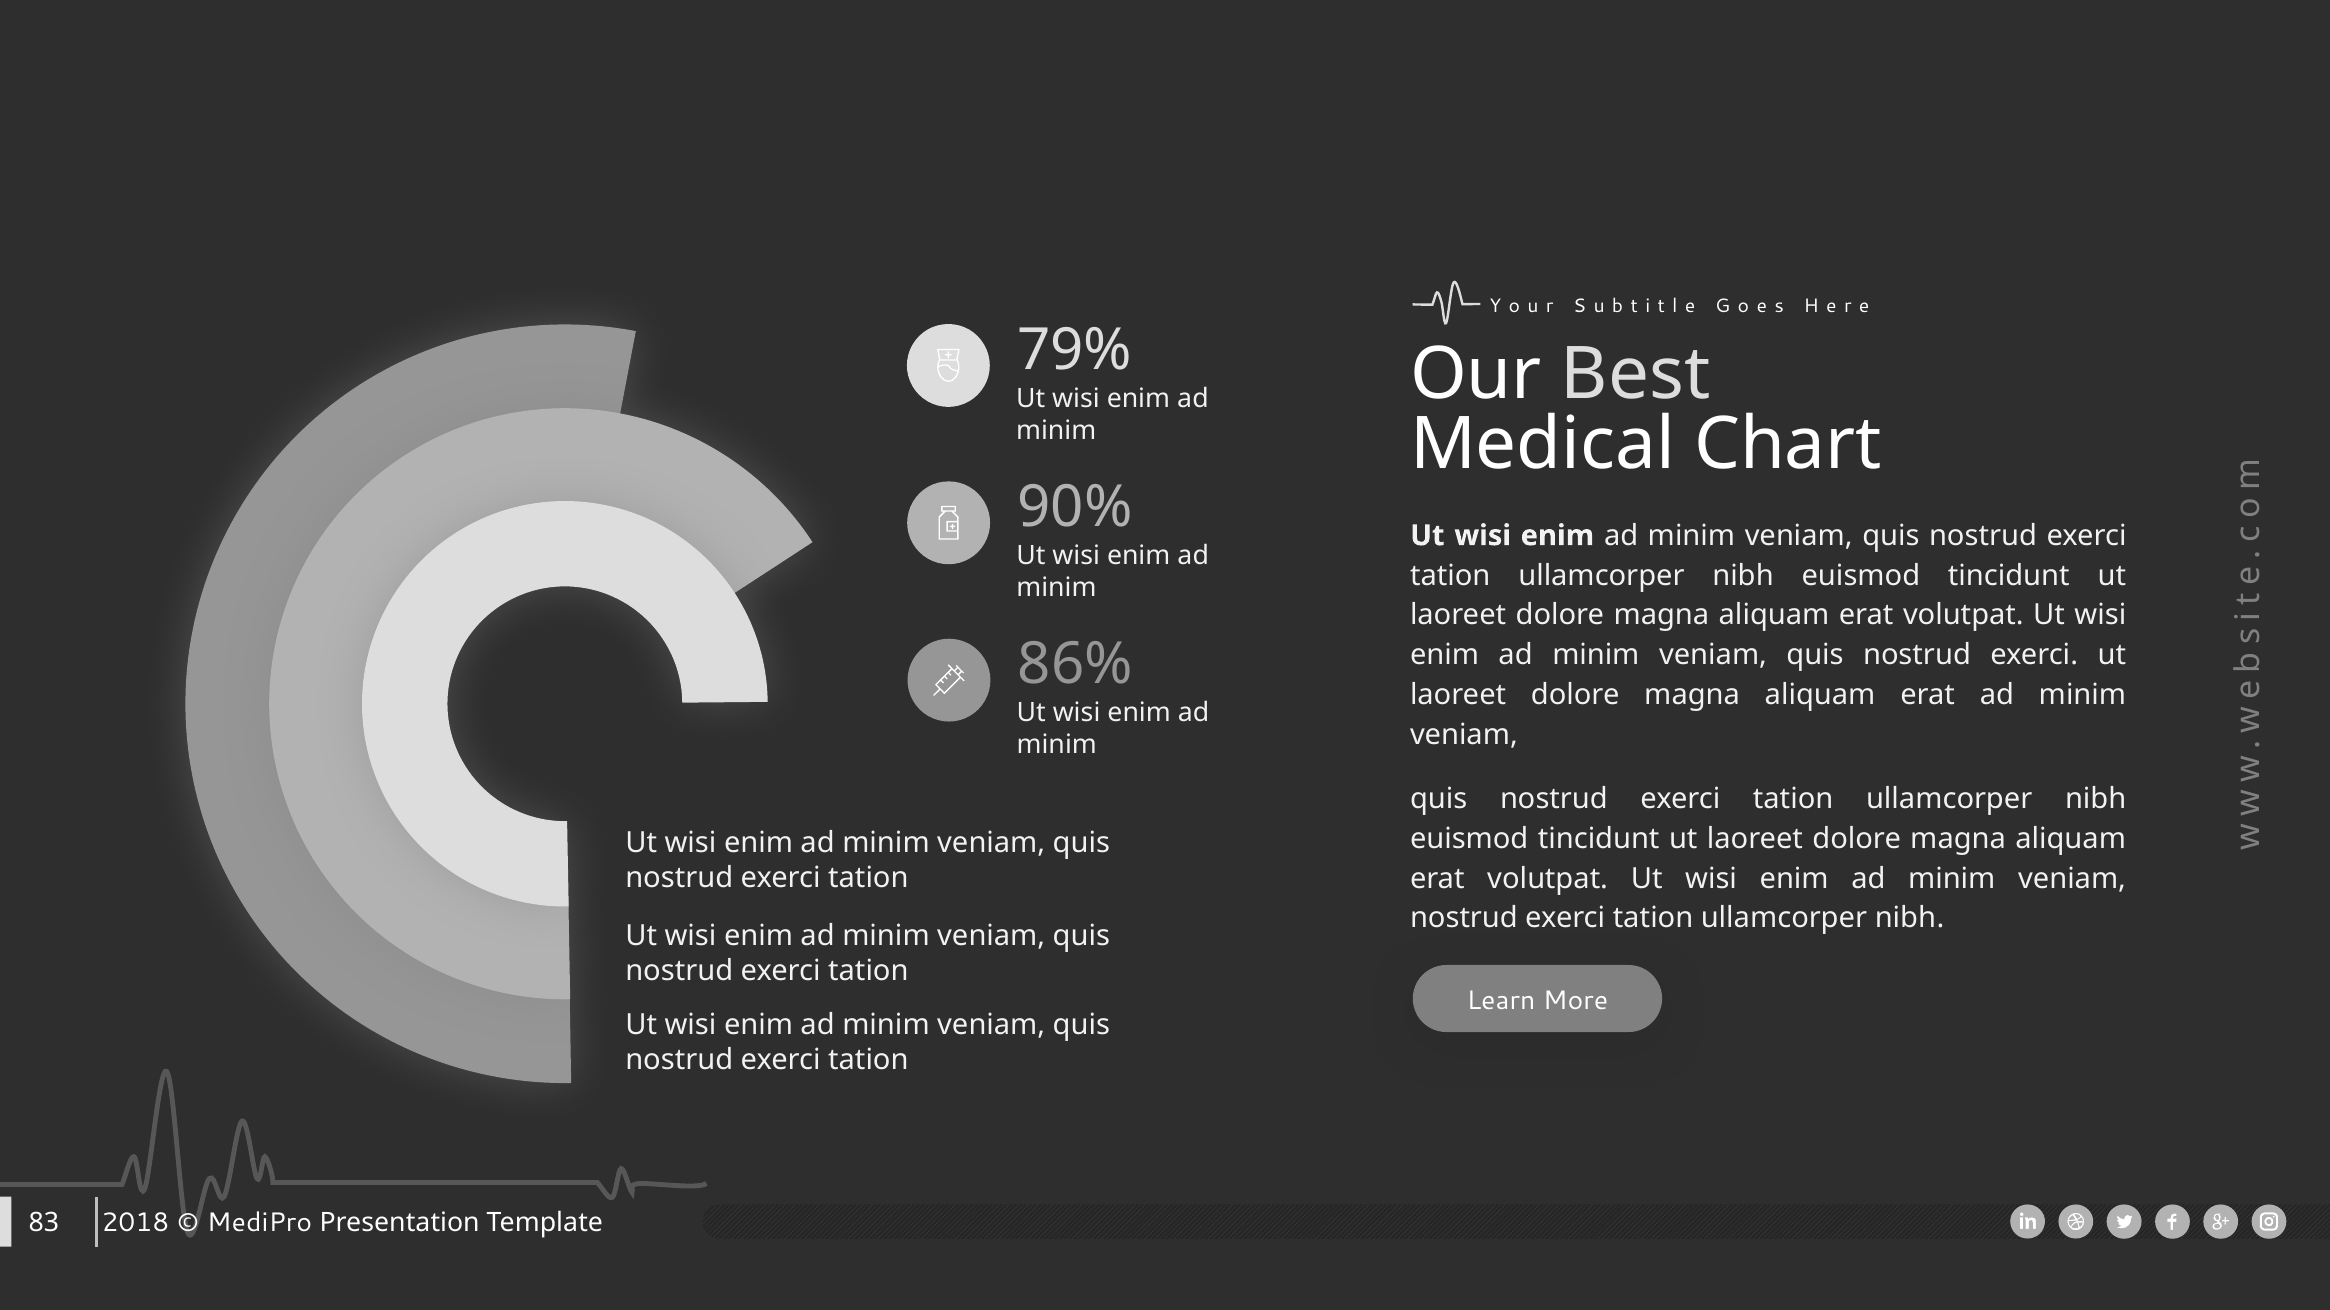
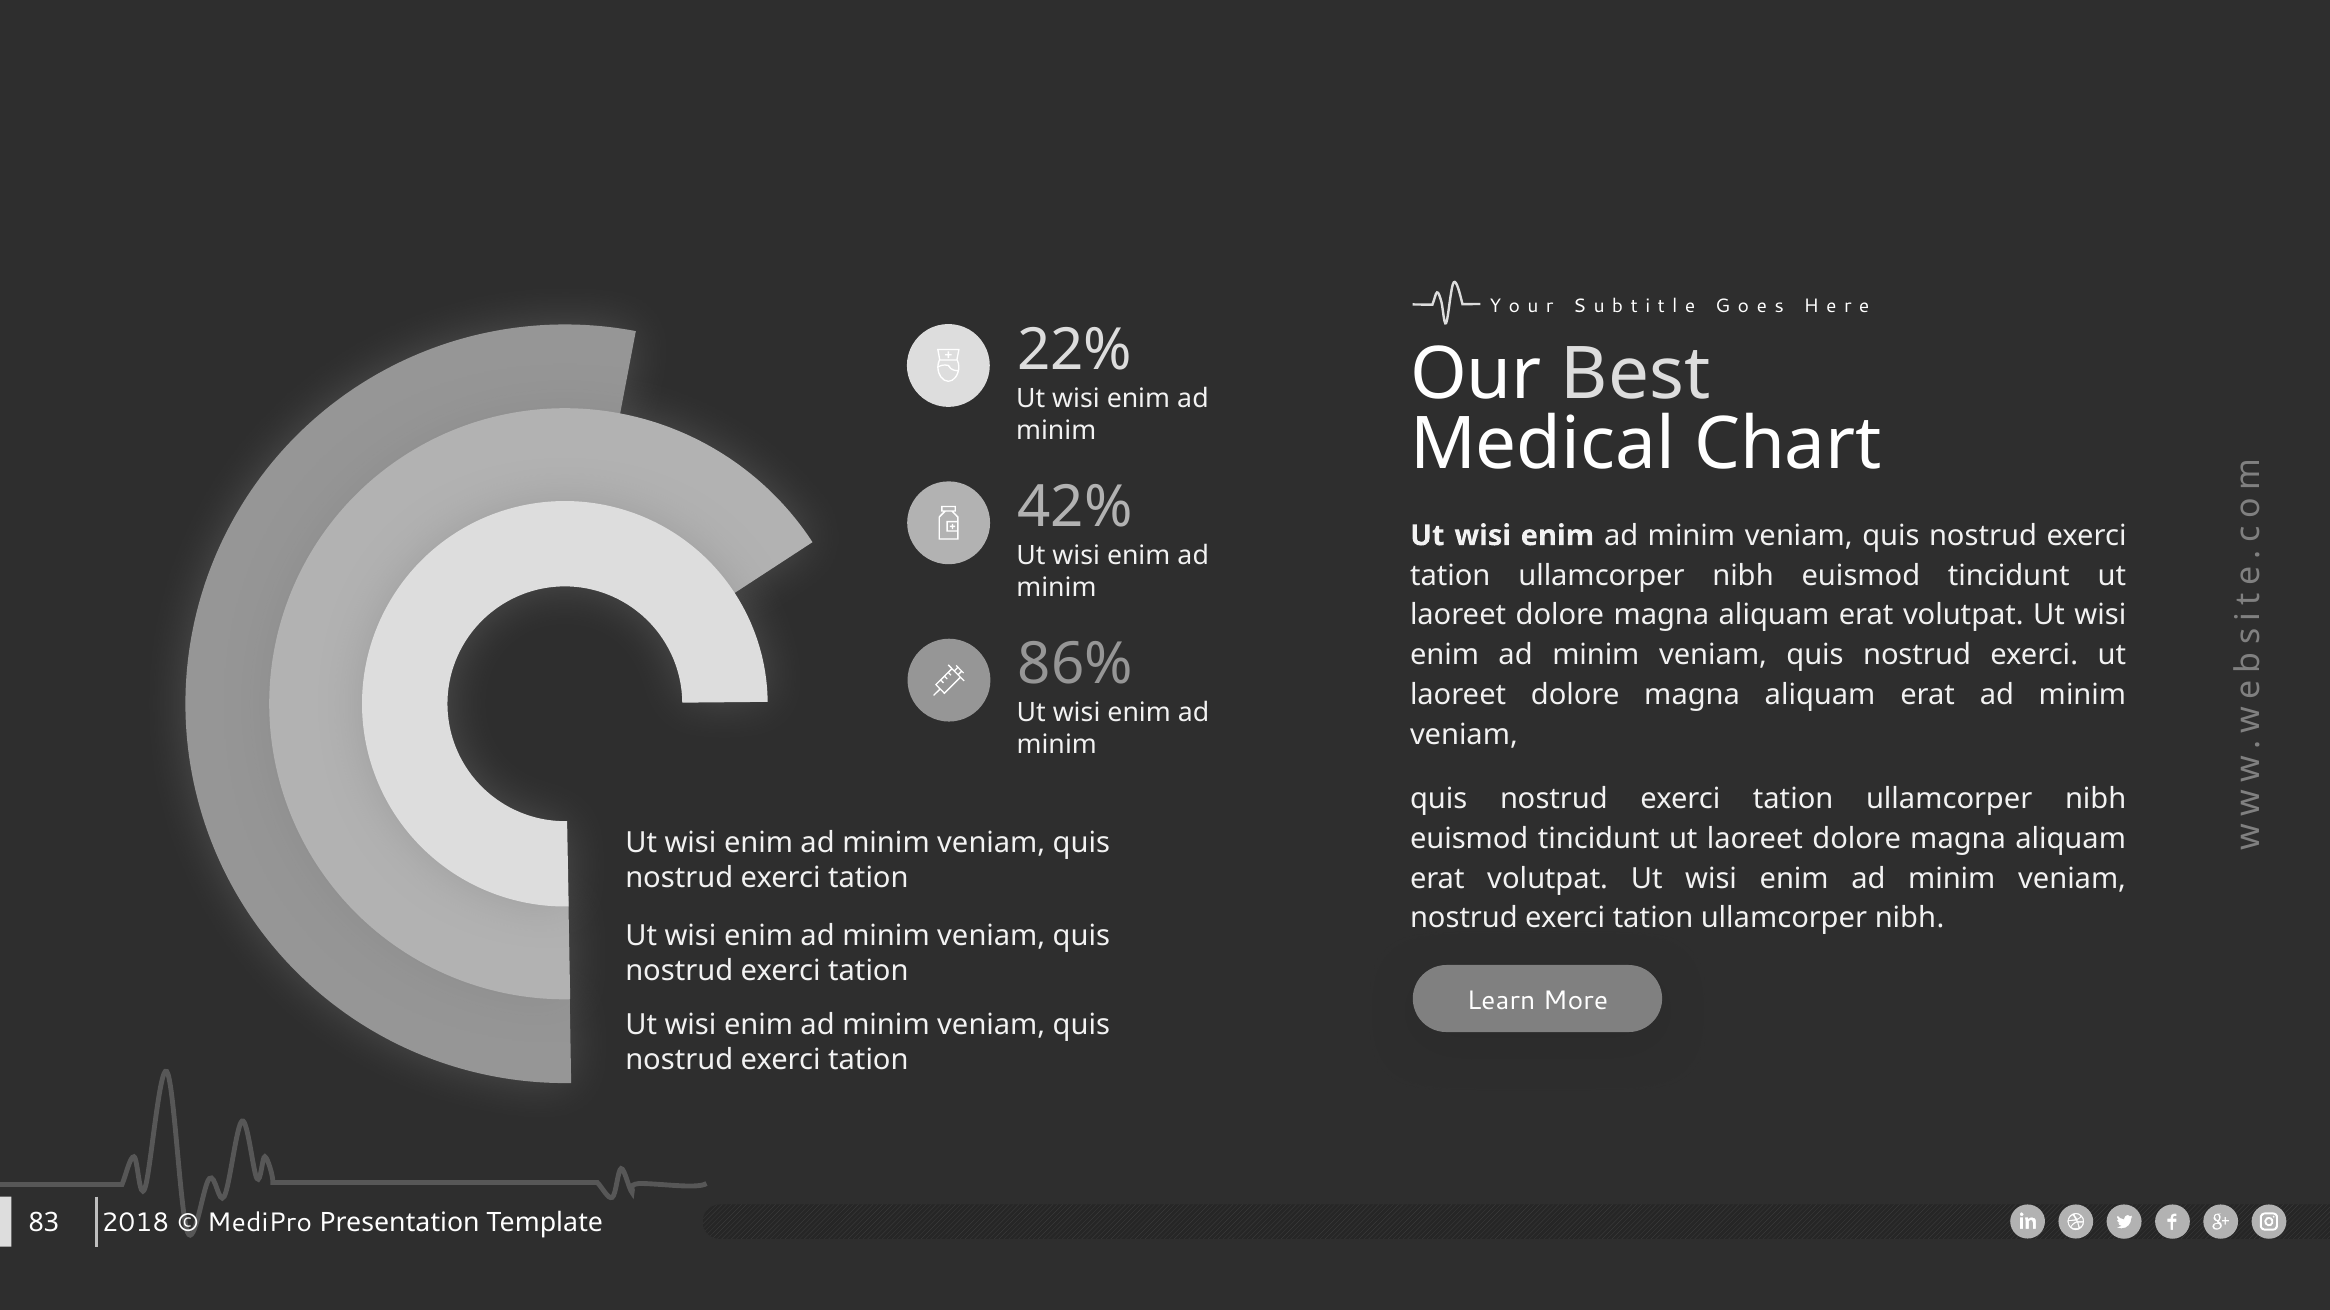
79%: 79% -> 22%
90%: 90% -> 42%
